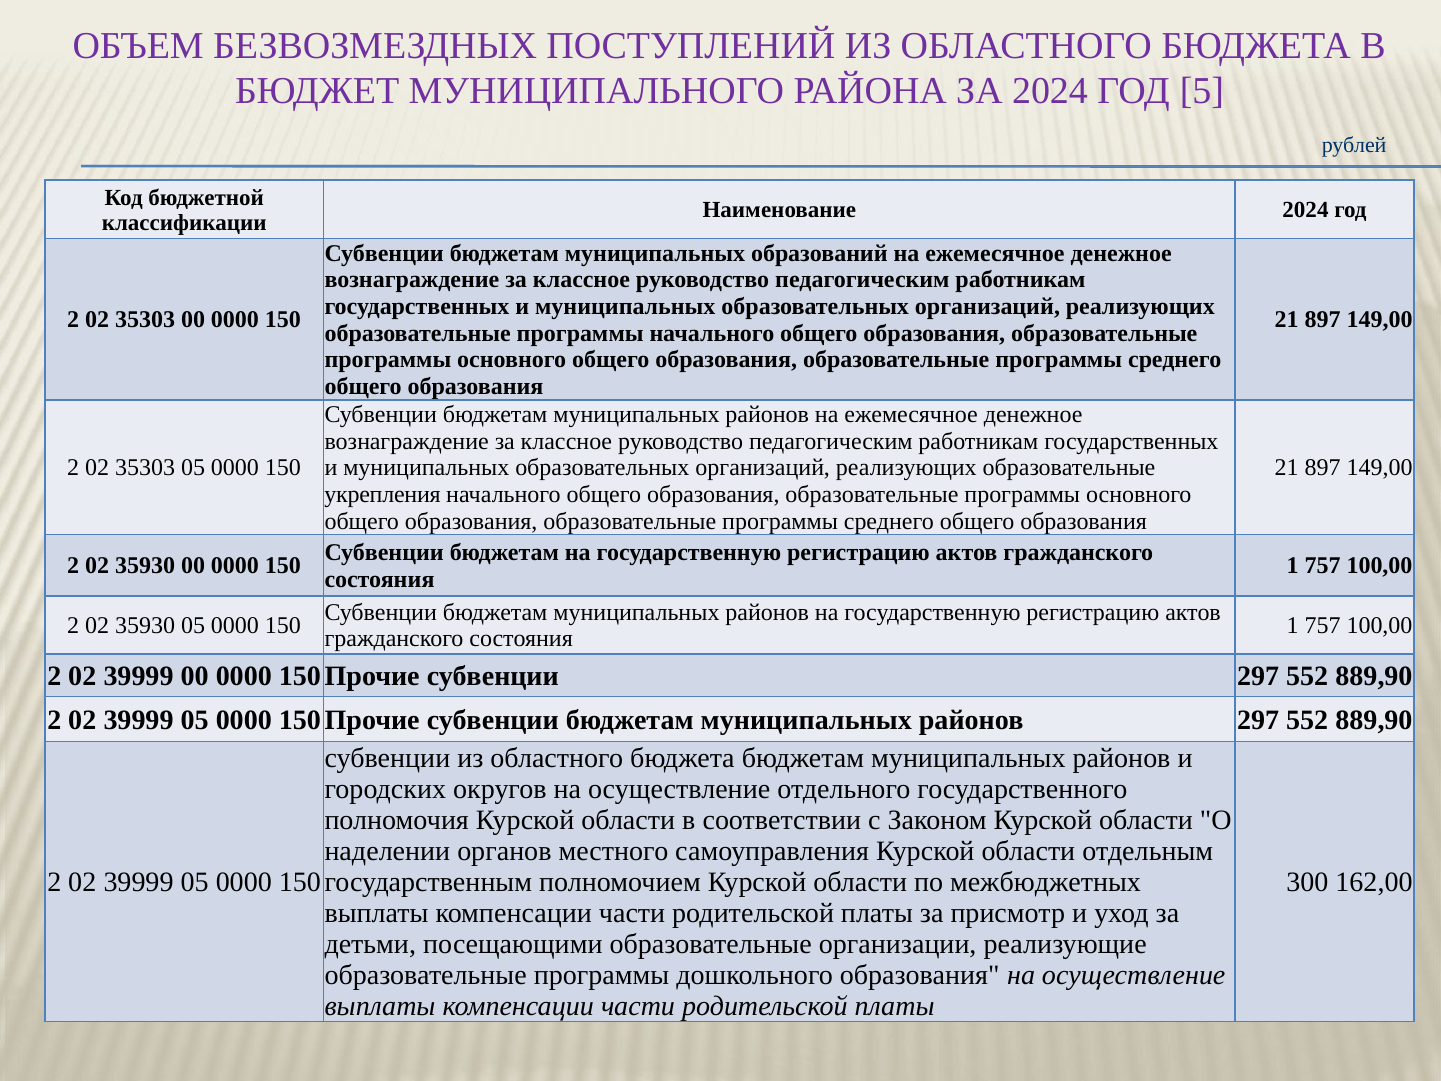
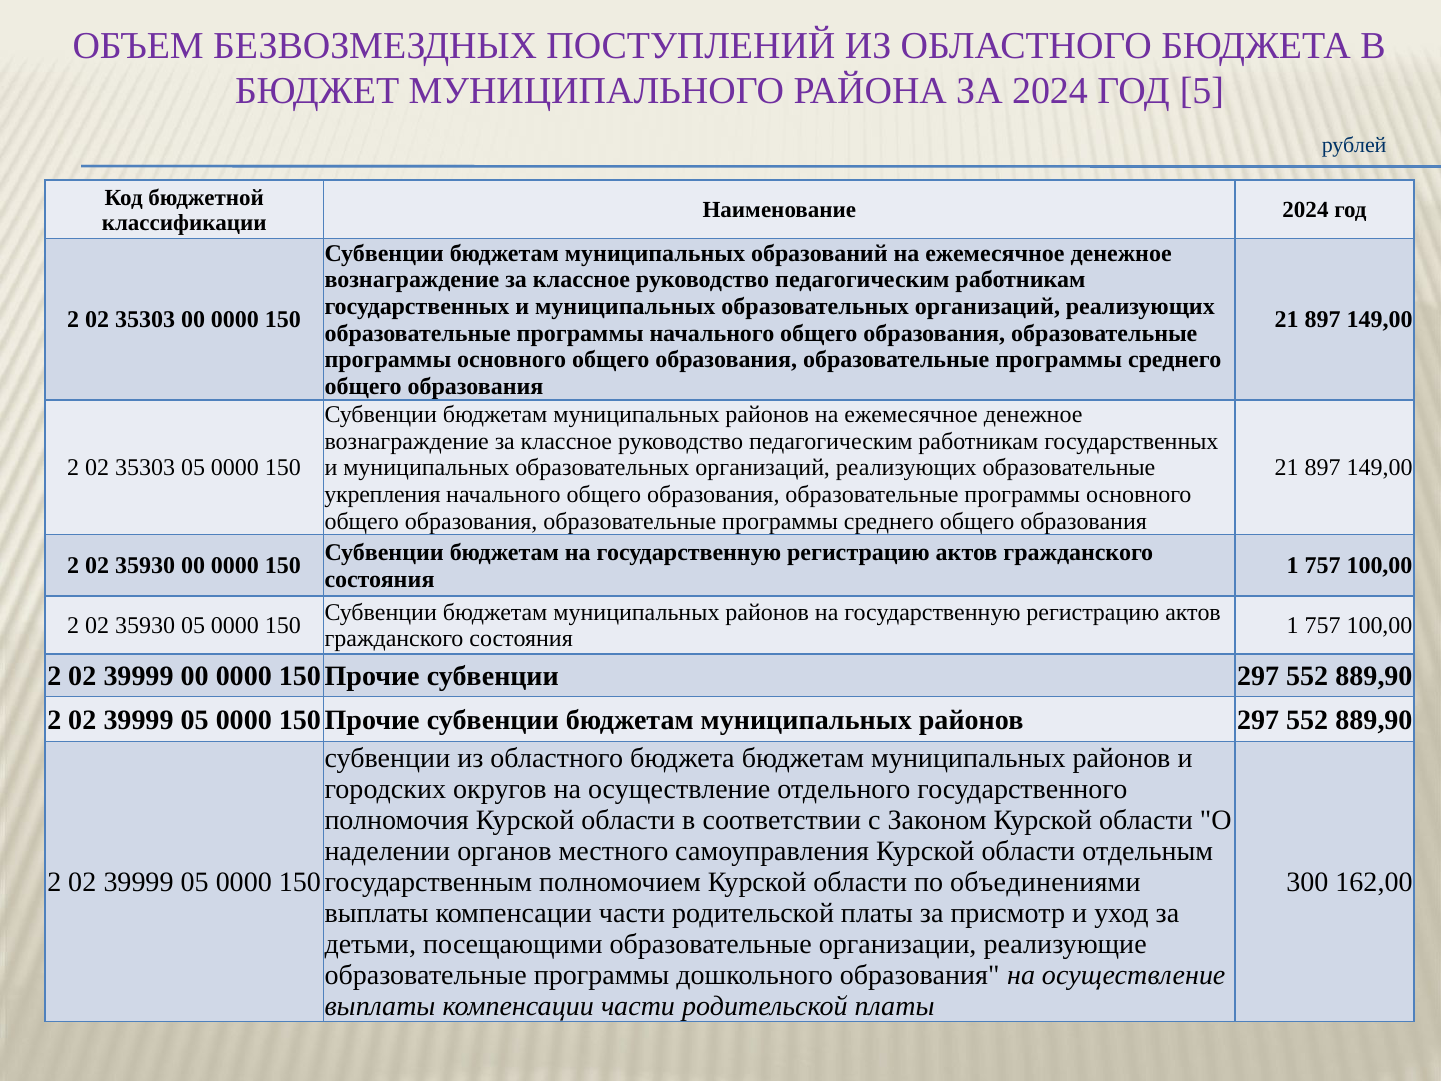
межбюджетных: межбюджетных -> объединениями
